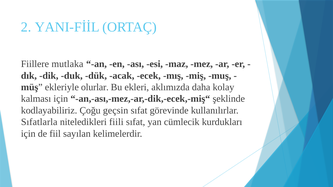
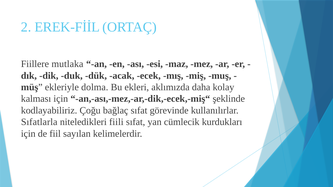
YANI-FİİL: YANI-FİİL -> EREK-FİİL
olurlar: olurlar -> dolma
geçsin: geçsin -> bağlaç
